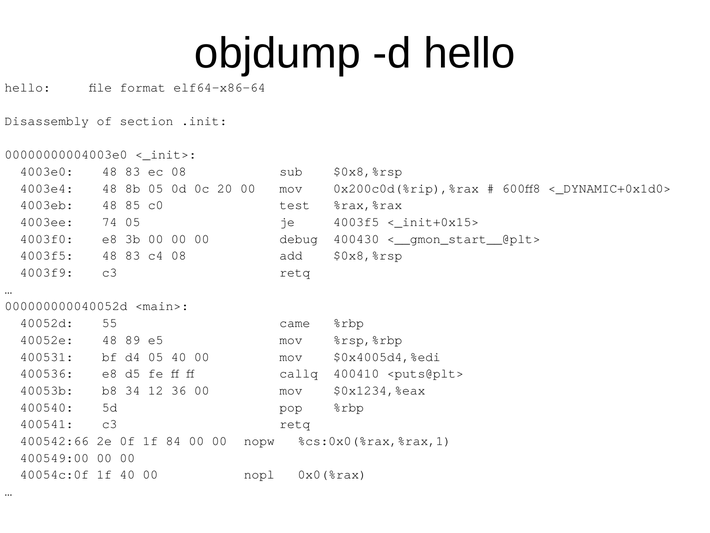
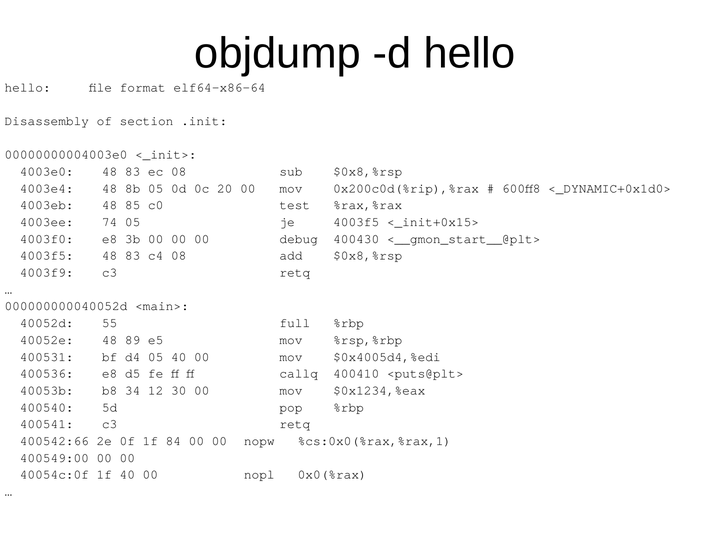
came: came -> full
36: 36 -> 30
